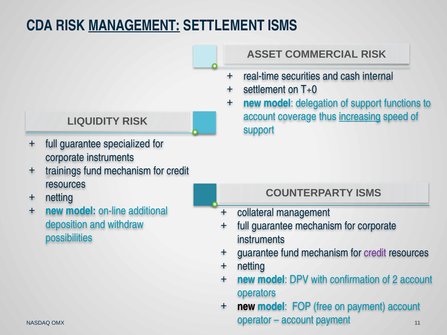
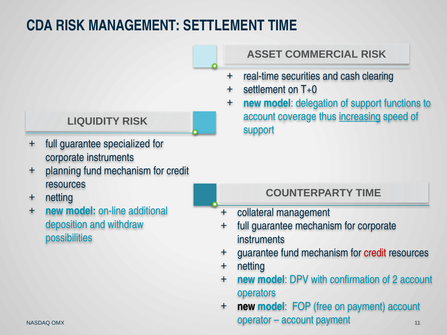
MANAGEMENT at (134, 25) underline: present -> none
SETTLEMENT ISMS: ISMS -> TIME
internal: internal -> clearing
trainings: trainings -> planning
COUNTERPARTY ISMS: ISMS -> TIME
credit at (375, 253) colour: purple -> red
